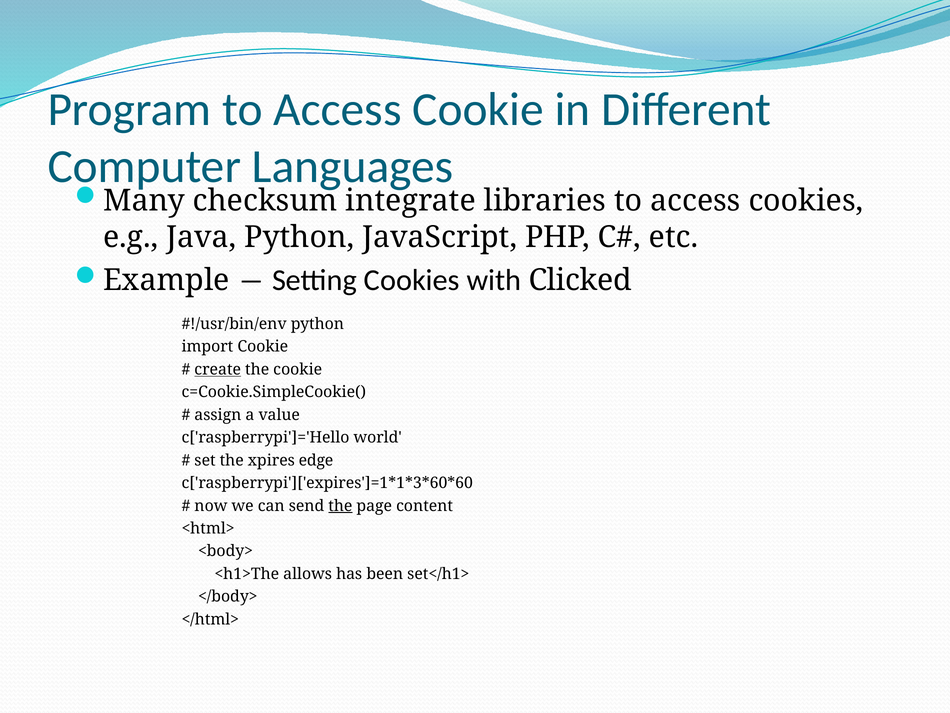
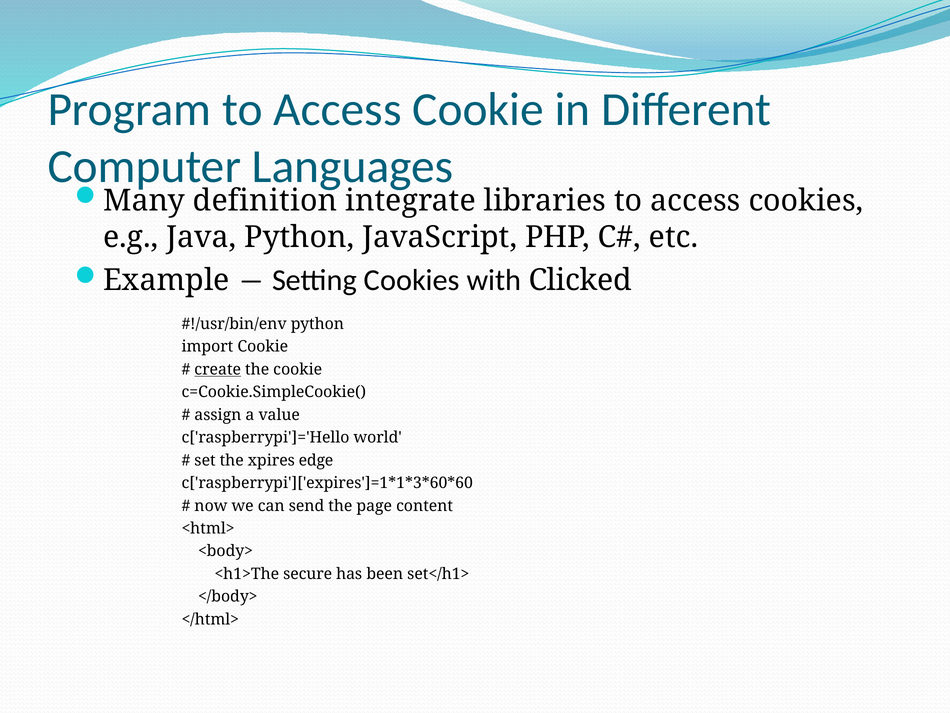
checksum: checksum -> definition
the at (340, 505) underline: present -> none
allows: allows -> secure
